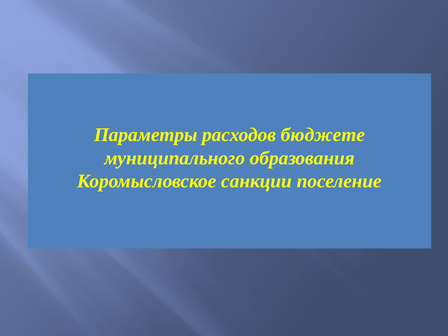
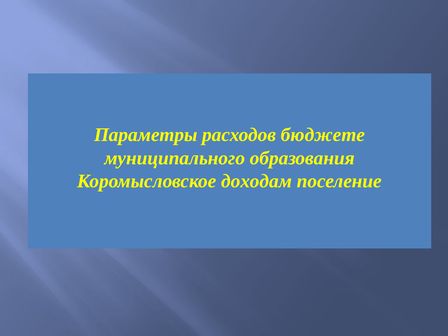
санкции: санкции -> доходам
